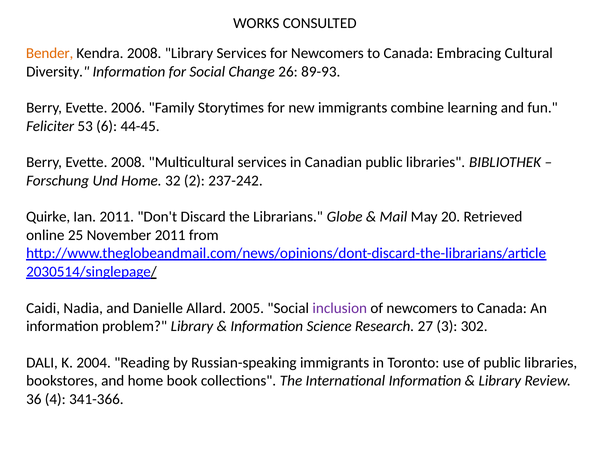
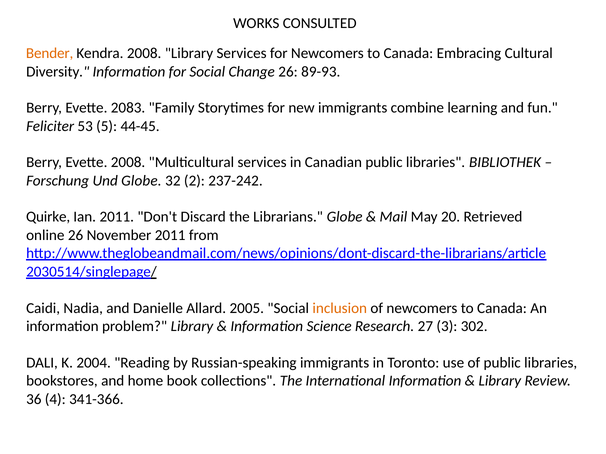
2006: 2006 -> 2083
6: 6 -> 5
Und Home: Home -> Globe
online 25: 25 -> 26
inclusion colour: purple -> orange
